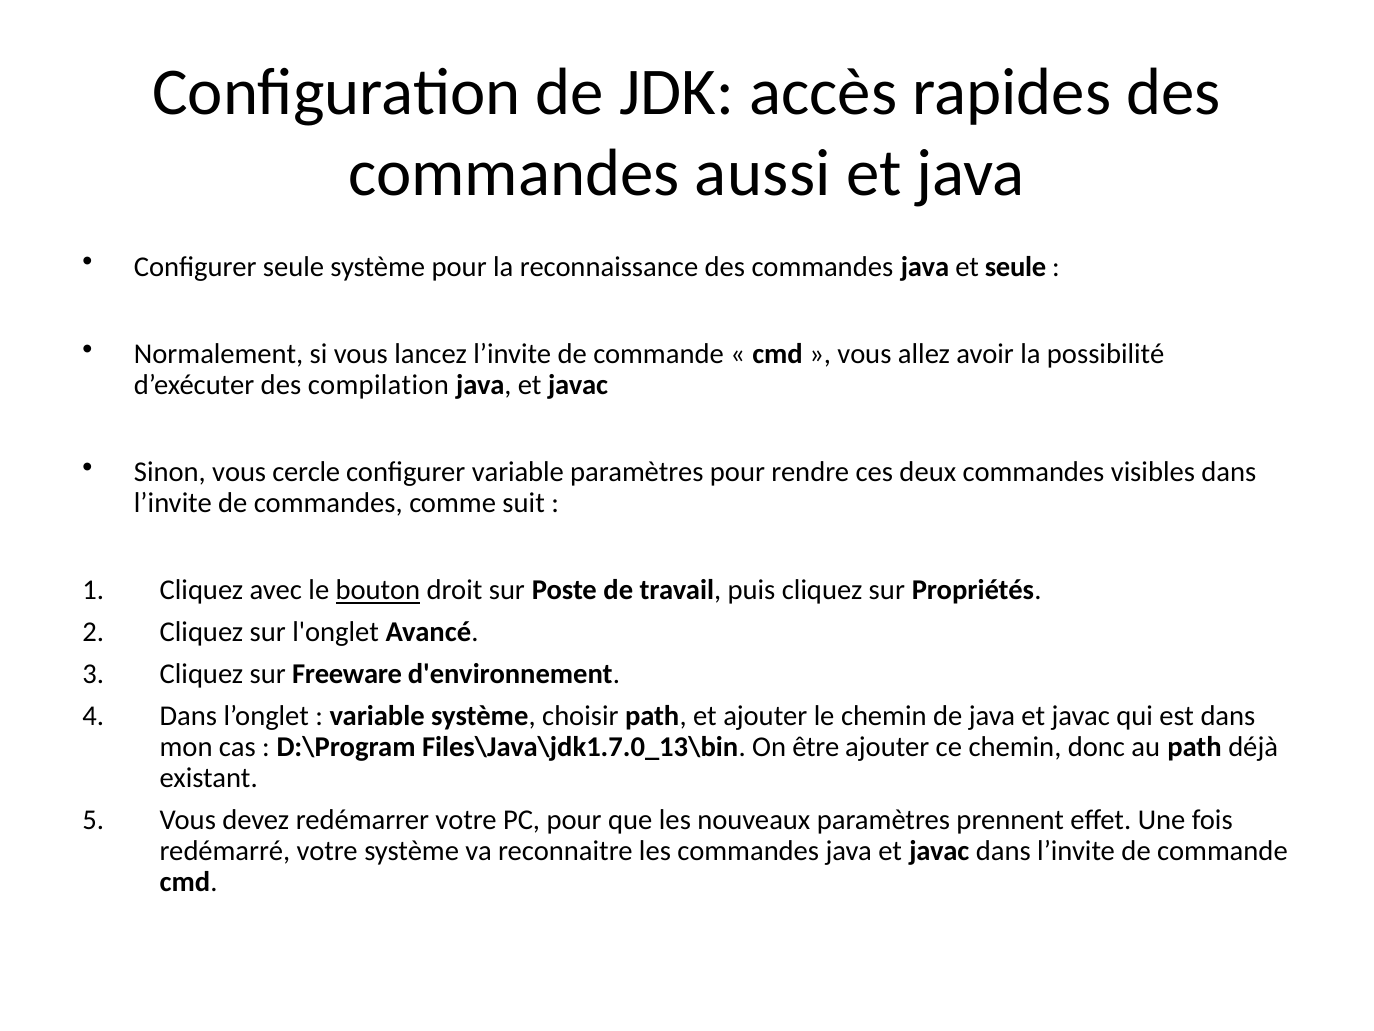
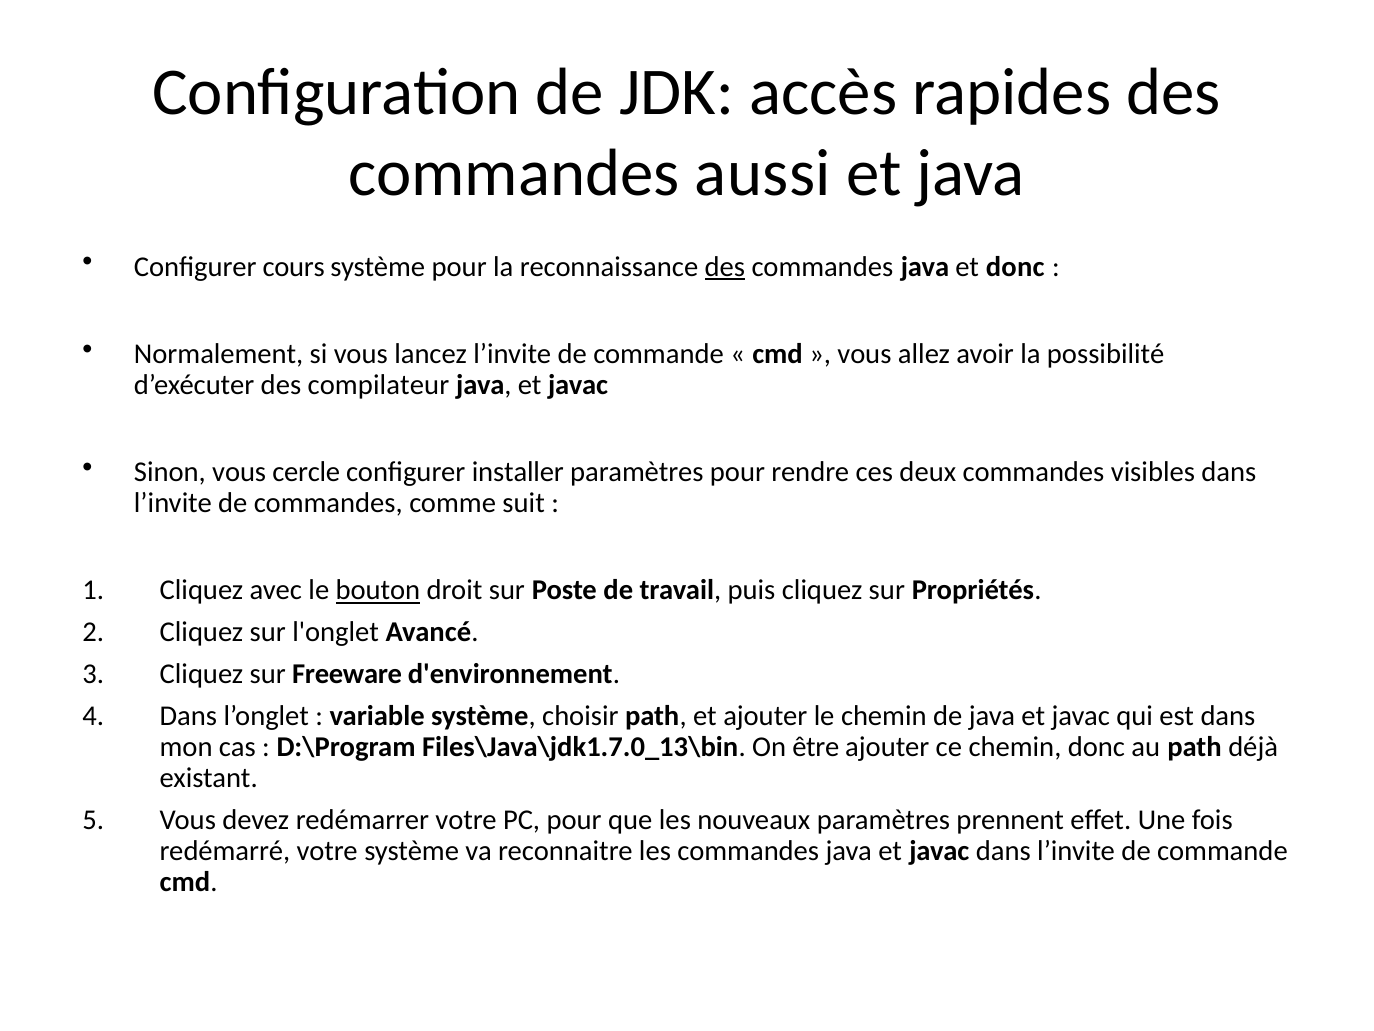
Configurer seule: seule -> cours
des at (725, 266) underline: none -> present
et seule: seule -> donc
compilation: compilation -> compilateur
configurer variable: variable -> installer
